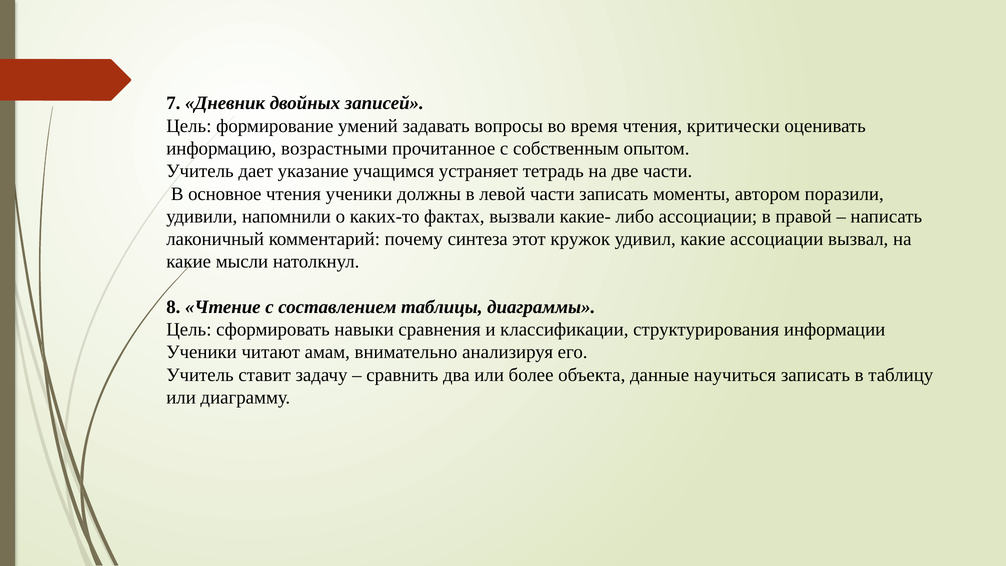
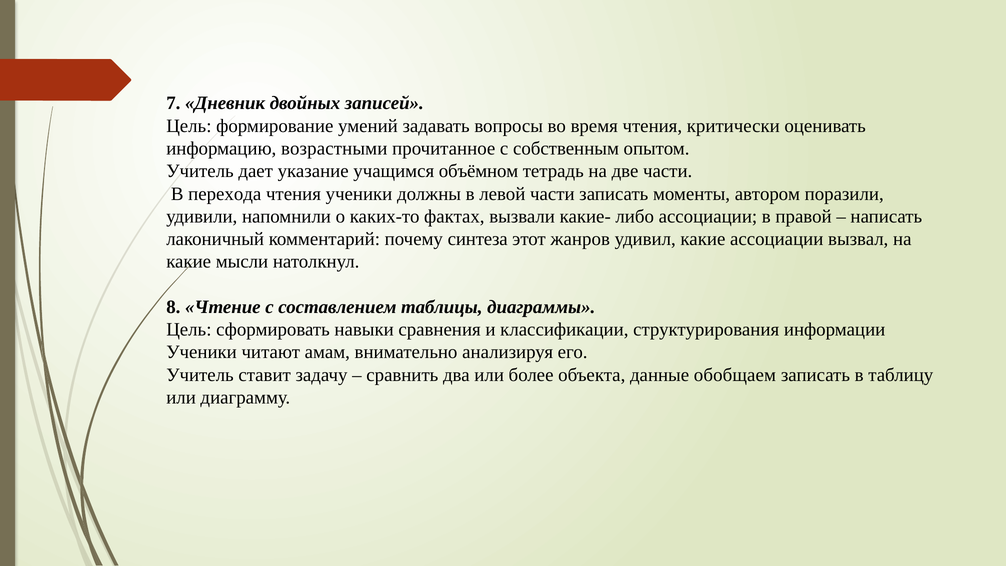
устраняет: устраняет -> объёмном
основное: основное -> перехода
кружок: кружок -> жанров
научиться: научиться -> обобщаем
